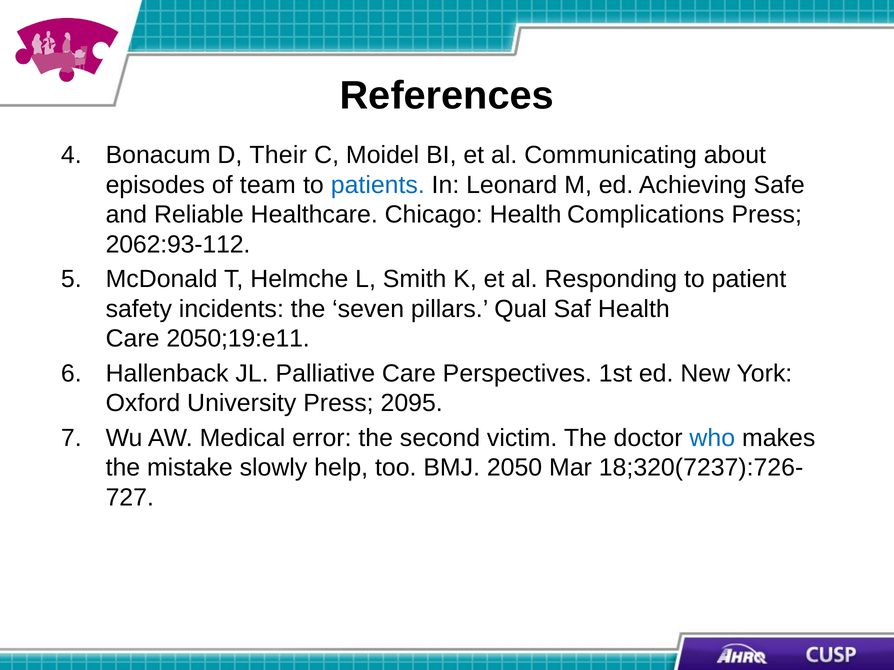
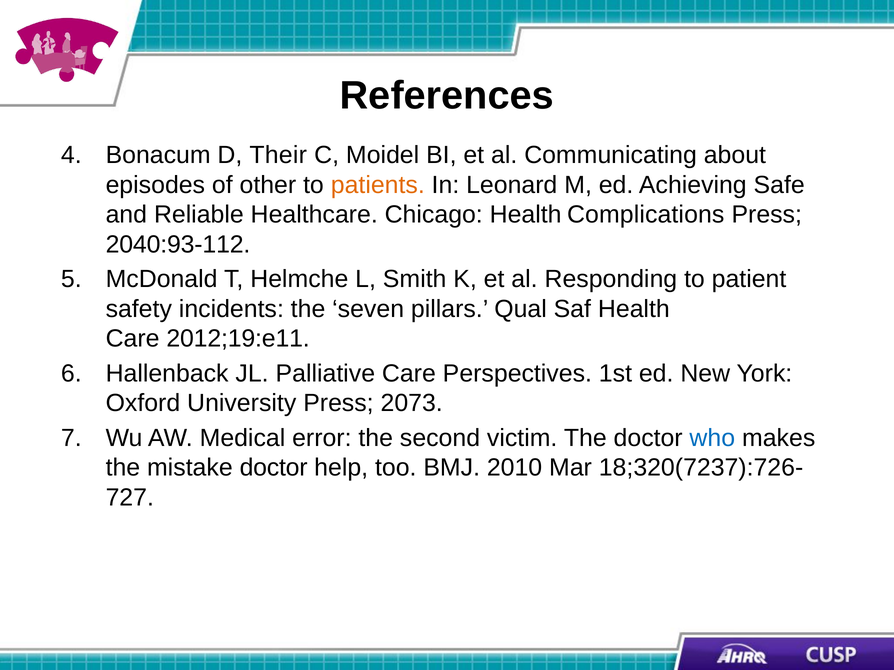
team: team -> other
patients colour: blue -> orange
2062:93-112: 2062:93-112 -> 2040:93-112
2050;19:e11: 2050;19:e11 -> 2012;19:e11
2095: 2095 -> 2073
mistake slowly: slowly -> doctor
2050: 2050 -> 2010
